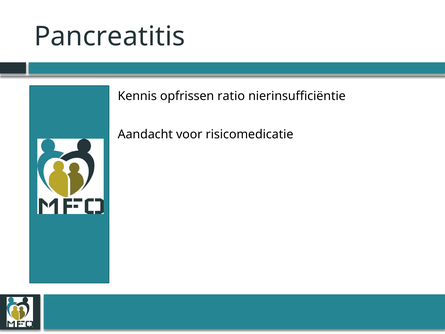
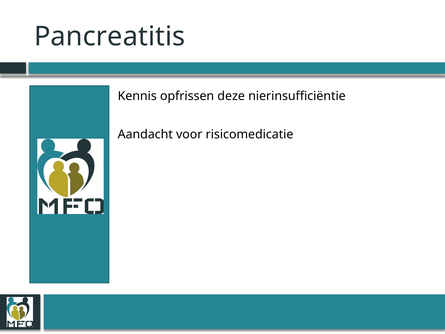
ratio: ratio -> deze
